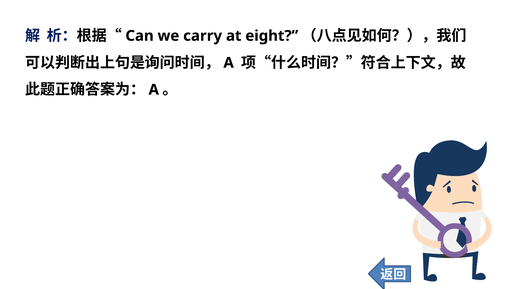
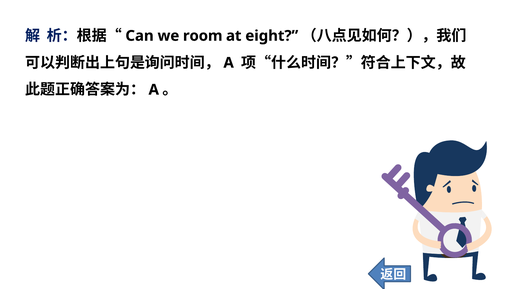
carry: carry -> room
